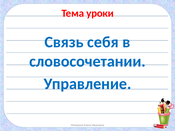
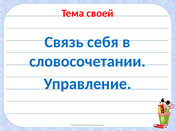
уроки: уроки -> своей
